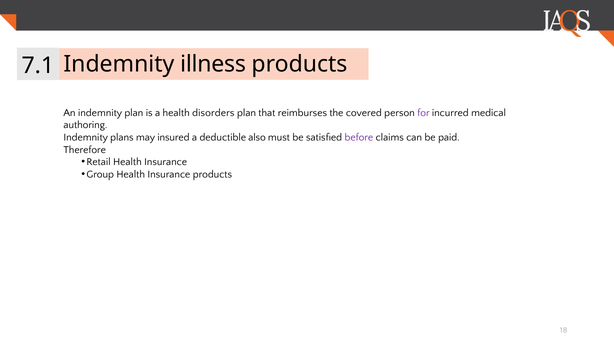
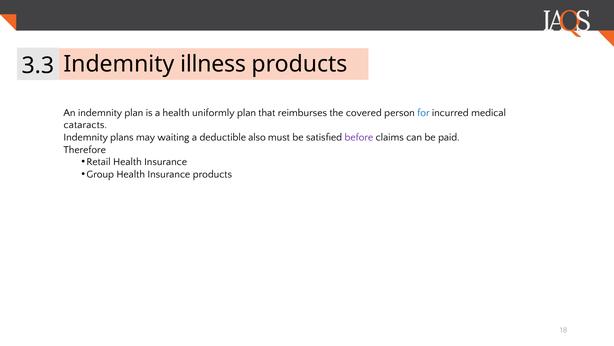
7.1: 7.1 -> 3.3
disorders: disorders -> uniformly
for colour: purple -> blue
authoring: authoring -> cataracts
insured: insured -> waiting
